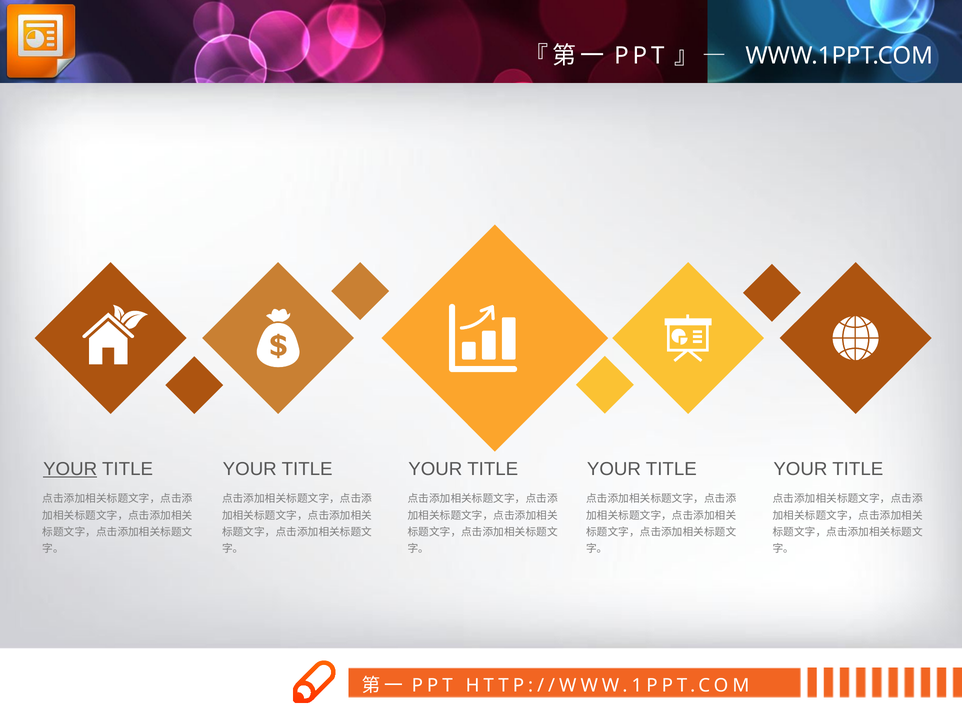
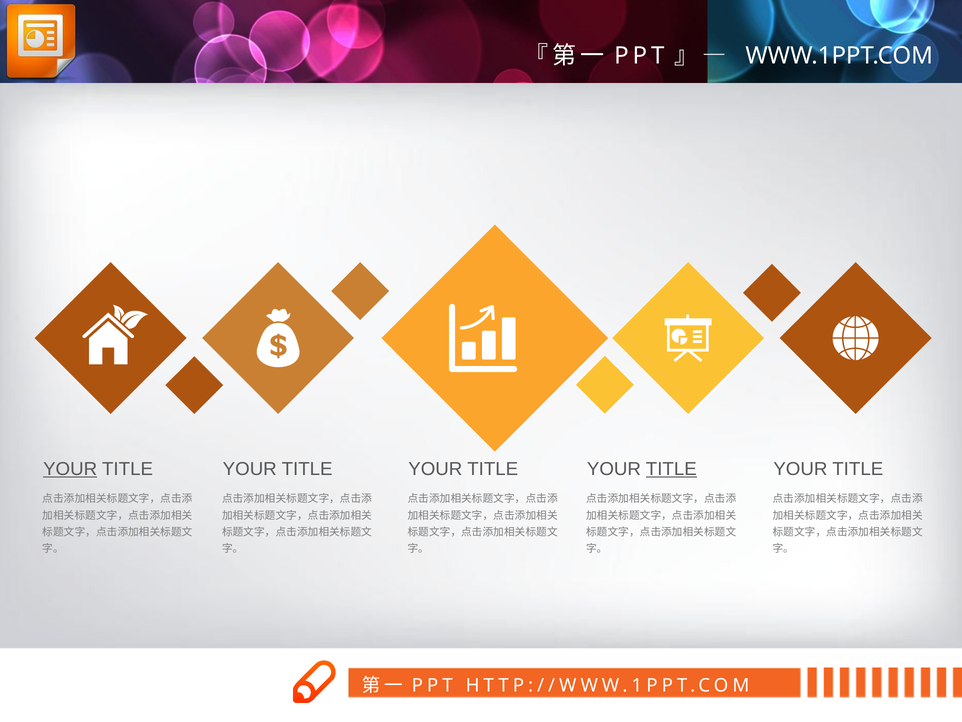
TITLE at (671, 469) underline: none -> present
